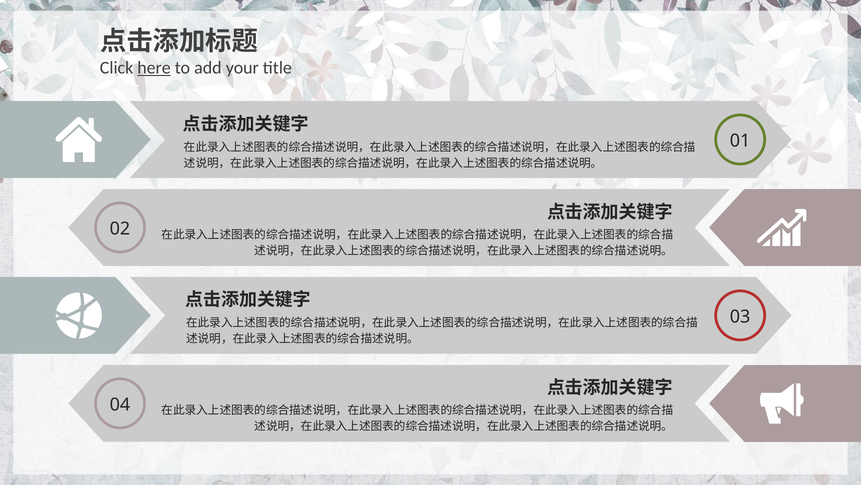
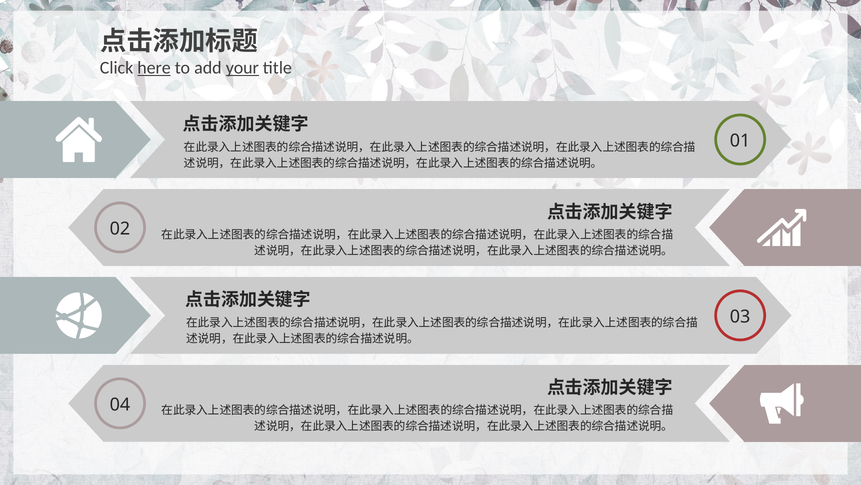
your underline: none -> present
